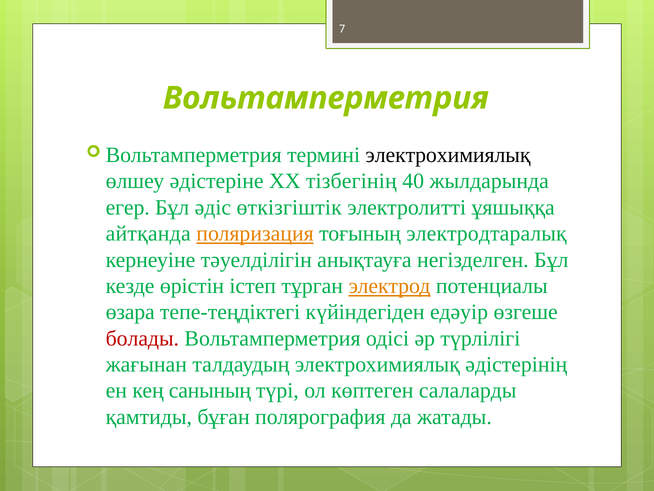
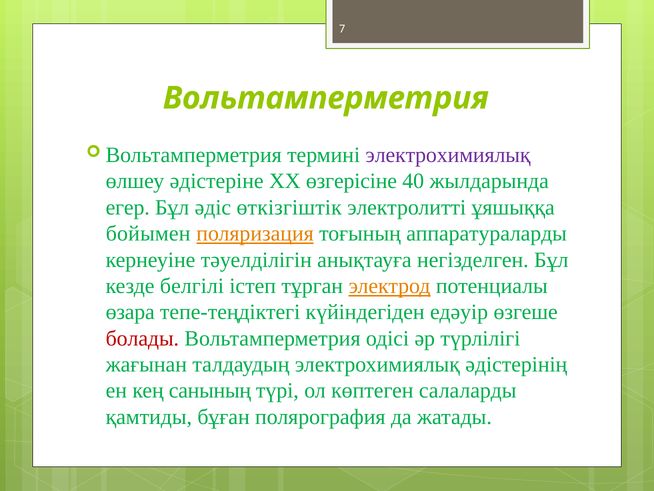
электрохимиялық at (448, 155) colour: black -> purple
тізбегінің: тізбегінің -> өзгерісіне
айтқанда: айтқанда -> бойымен
электродтаралық: электродтаралық -> аппаратураларды
өрістін: өрістін -> белгілі
